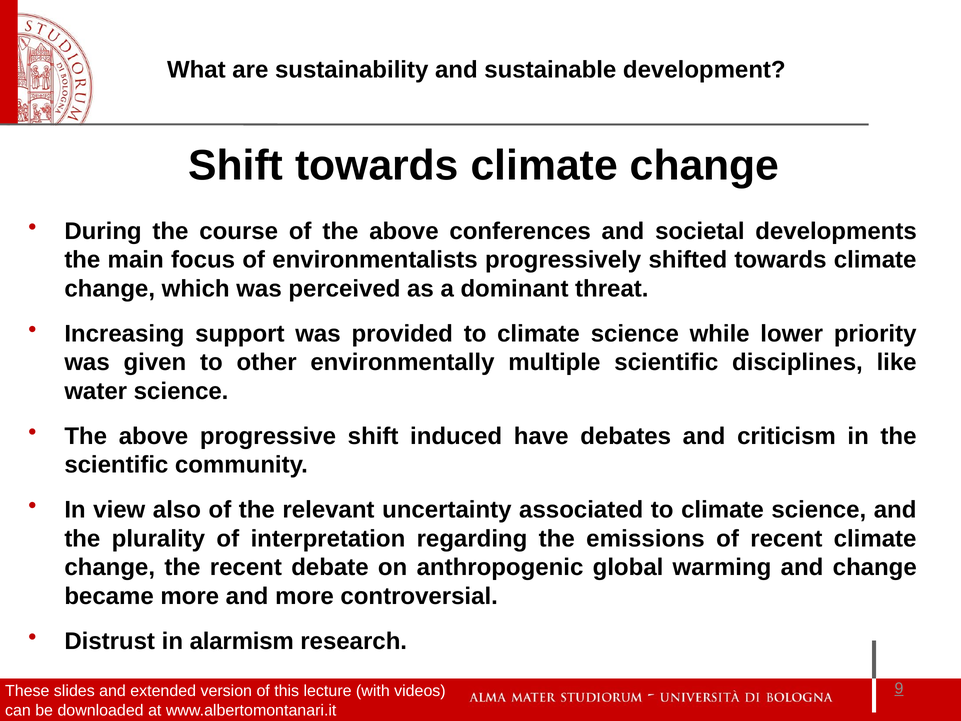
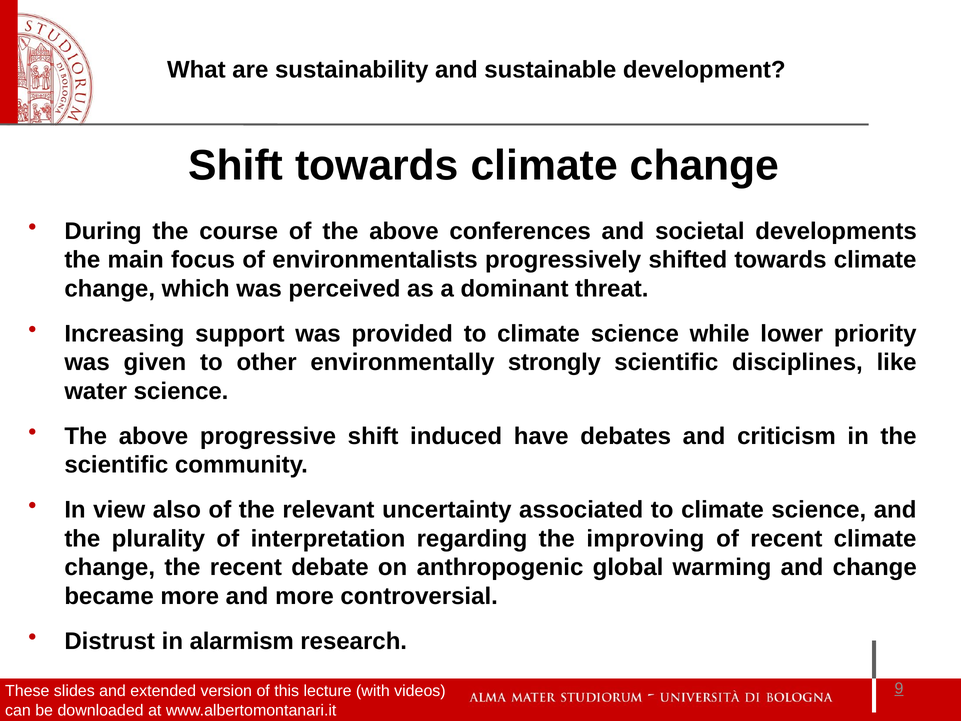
multiple: multiple -> strongly
emissions: emissions -> improving
